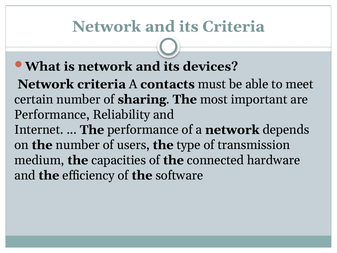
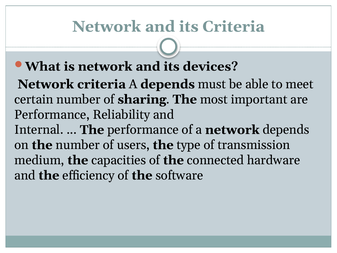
A contacts: contacts -> depends
Internet: Internet -> Internal
